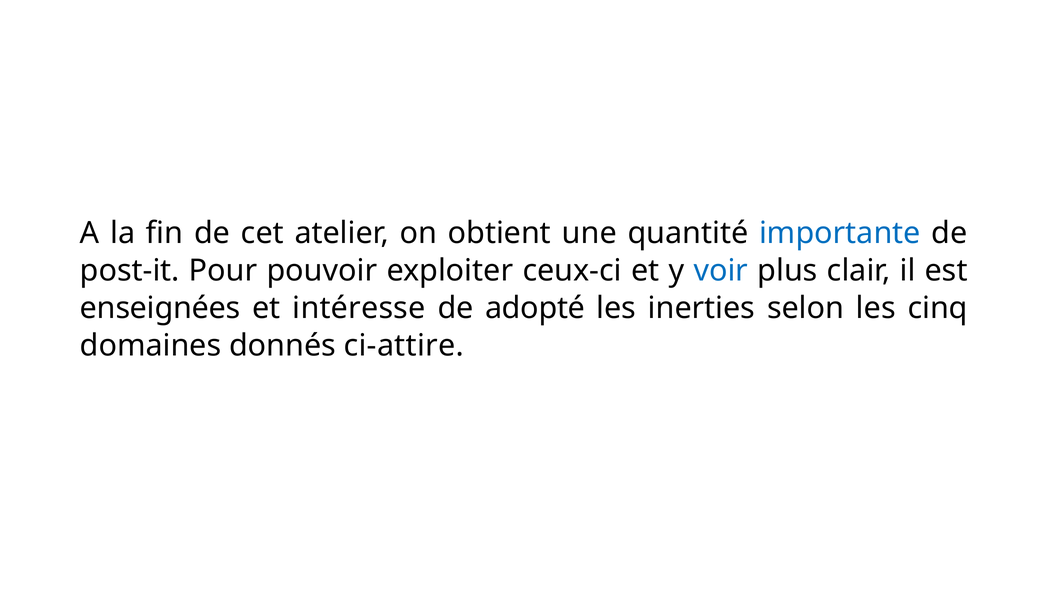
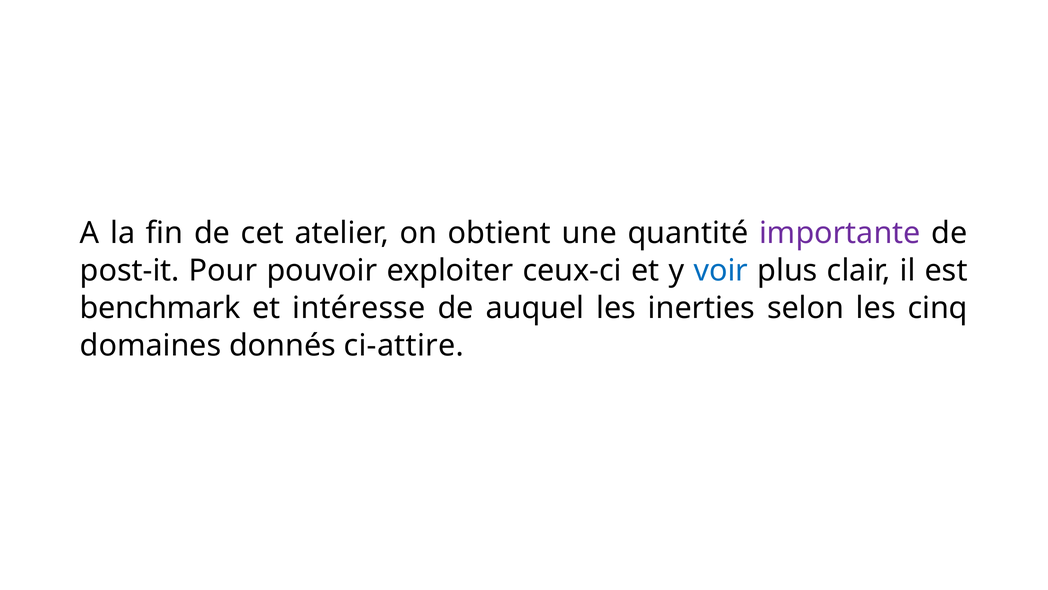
importante colour: blue -> purple
enseignées: enseignées -> benchmark
adopté: adopté -> auquel
